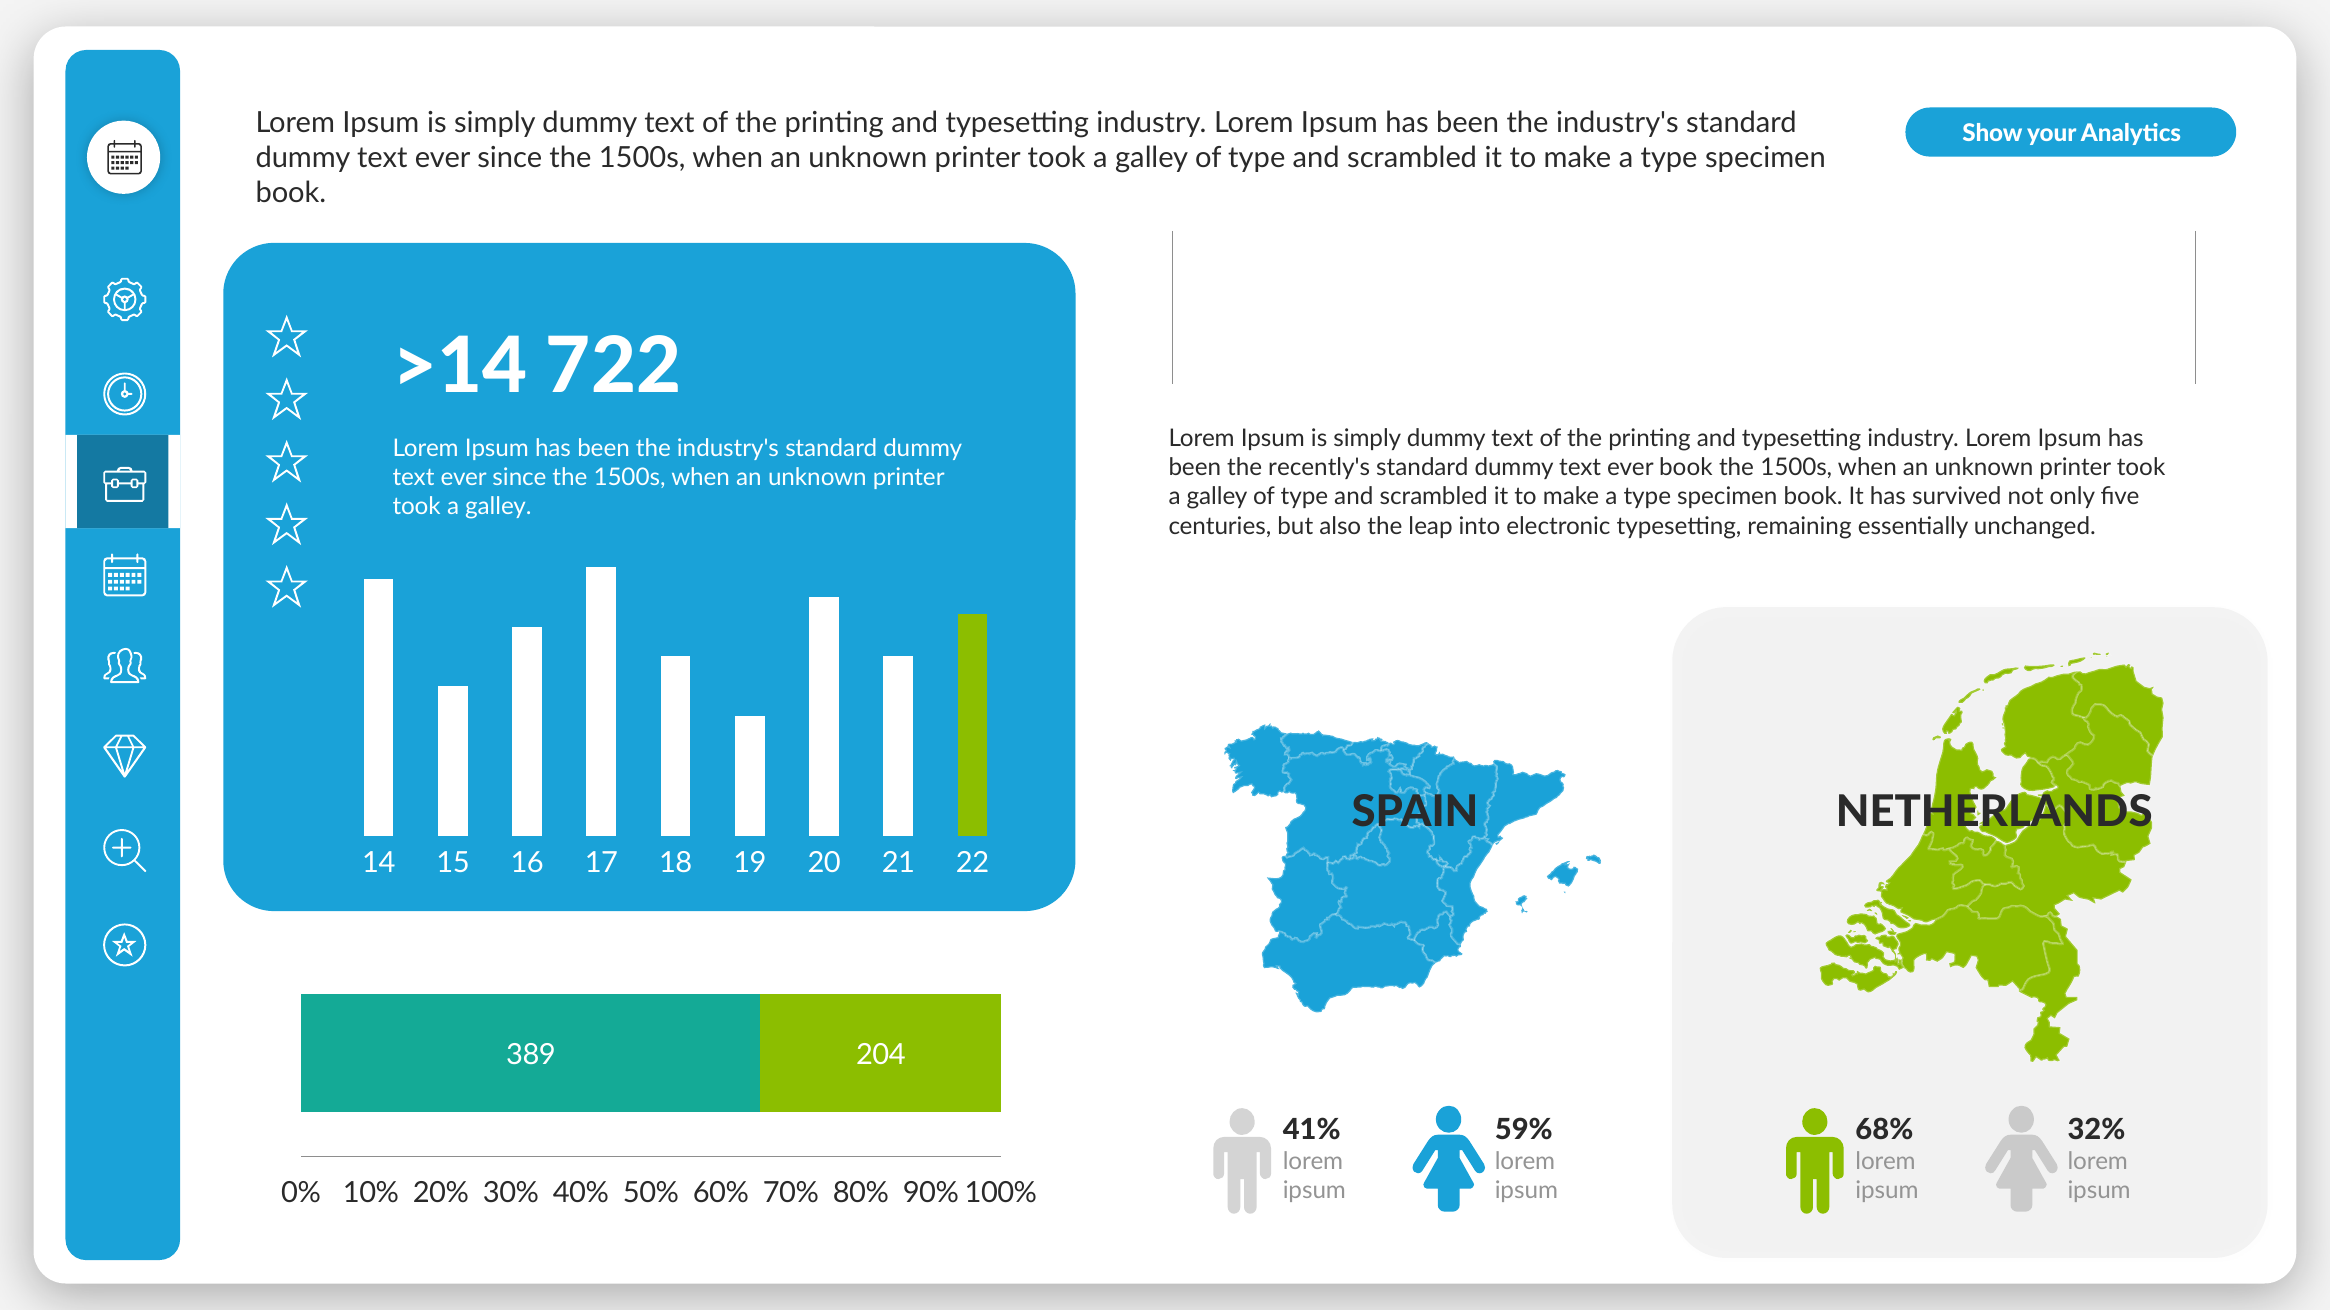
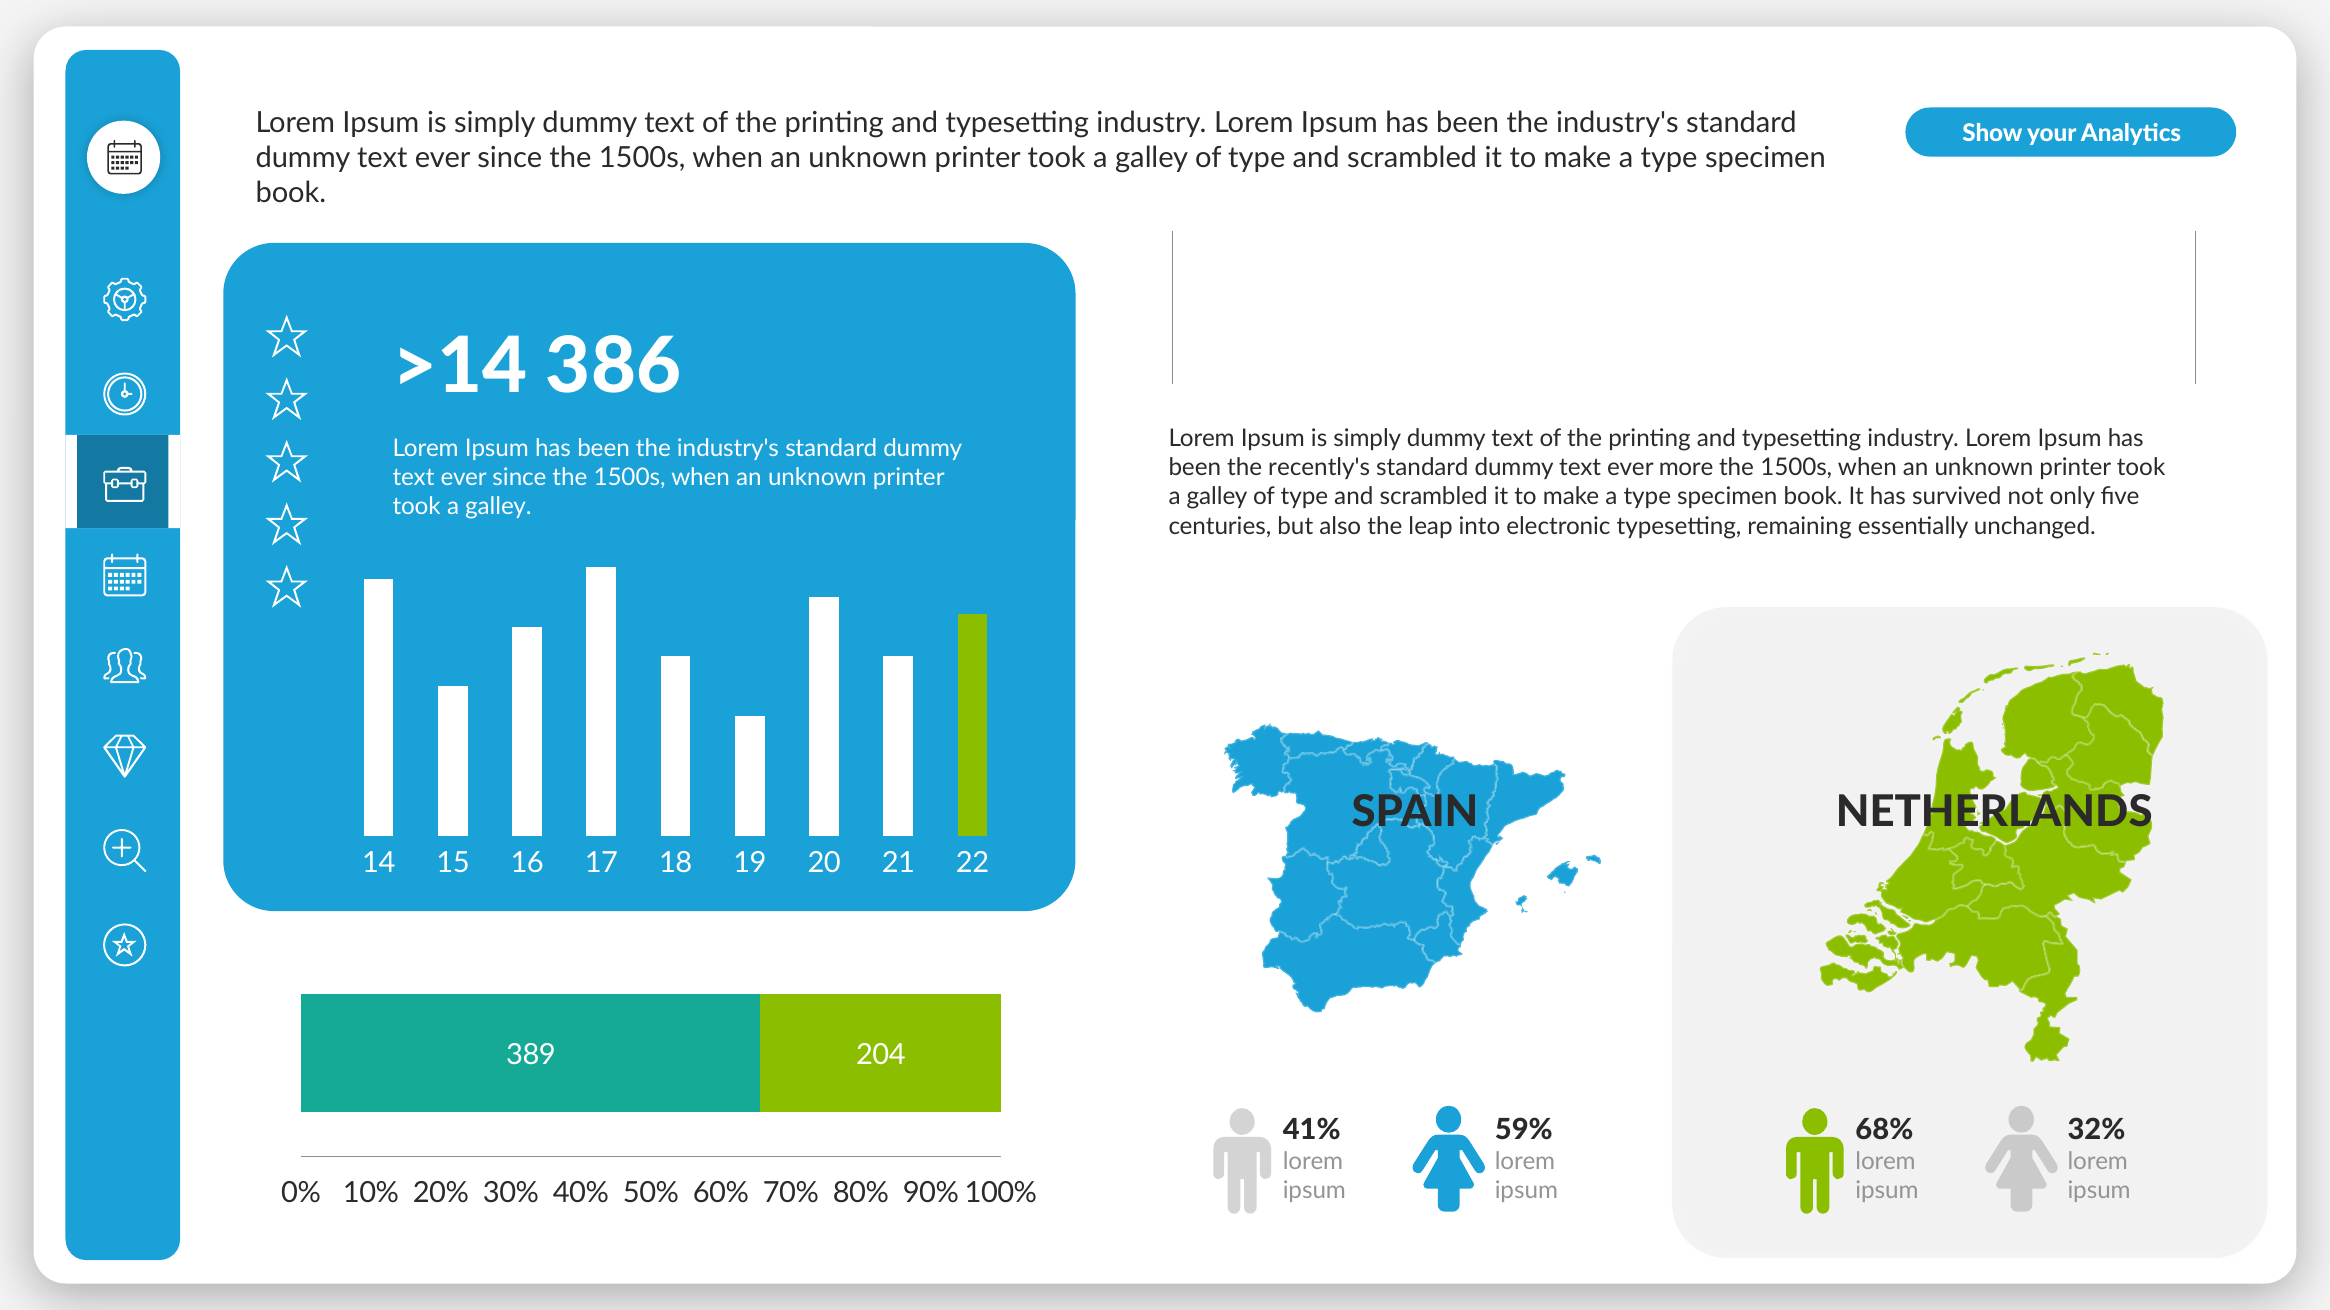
722: 722 -> 386
ever book: book -> more
